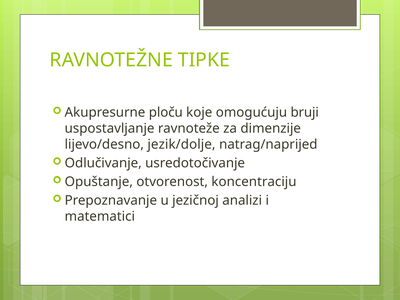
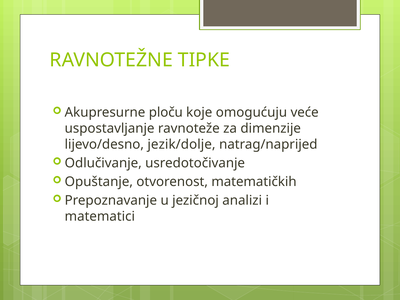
bruji: bruji -> veće
koncentraciju: koncentraciju -> matematičkih
